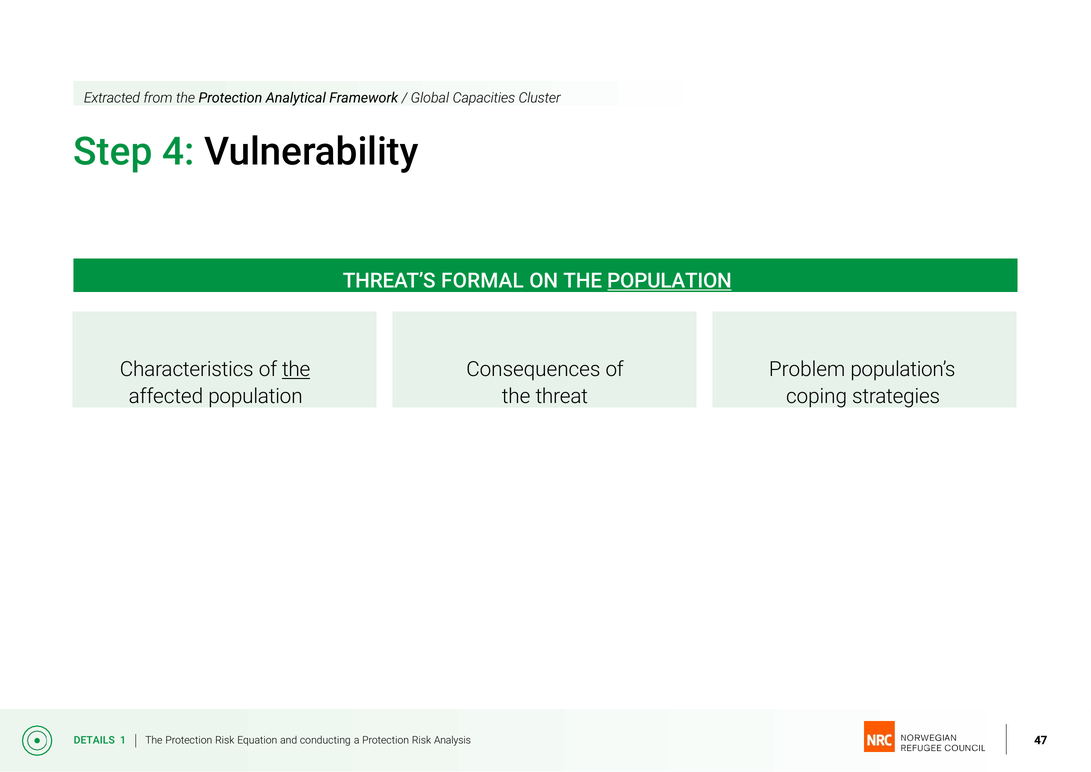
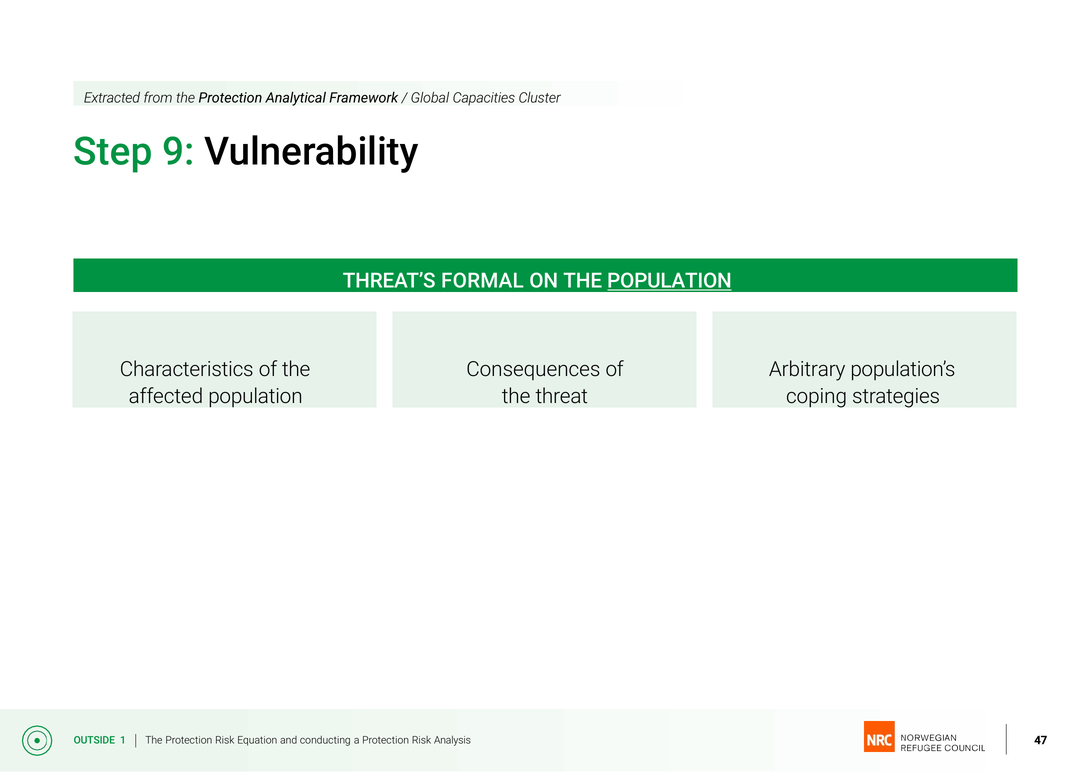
4: 4 -> 9
the at (296, 369) underline: present -> none
Problem: Problem -> Arbitrary
DETAILS: DETAILS -> OUTSIDE
